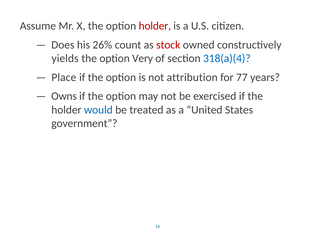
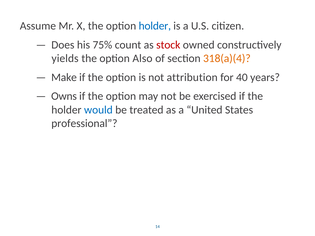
holder at (155, 26) colour: red -> blue
26%: 26% -> 75%
Very: Very -> Also
318(a)(4 colour: blue -> orange
Place: Place -> Make
77: 77 -> 40
government: government -> professional
